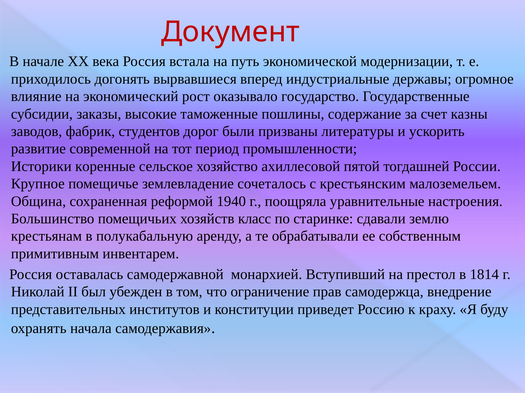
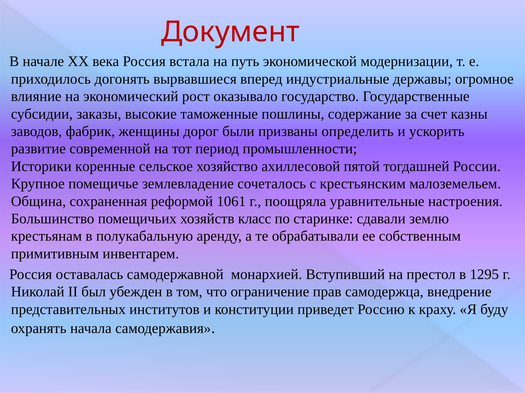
студентов: студентов -> женщины
литературы: литературы -> определить
1940: 1940 -> 1061
1814: 1814 -> 1295
